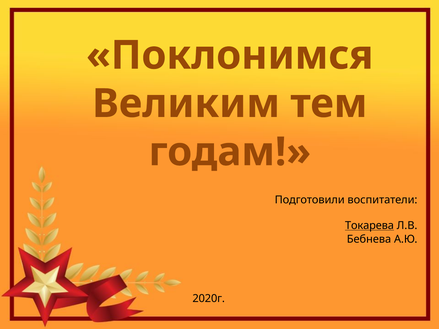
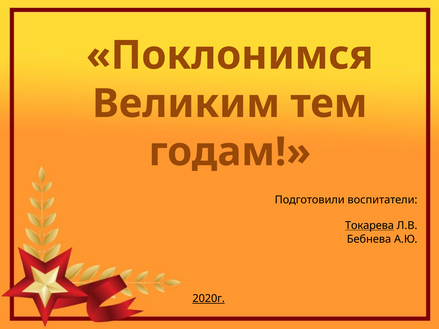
2020г underline: none -> present
